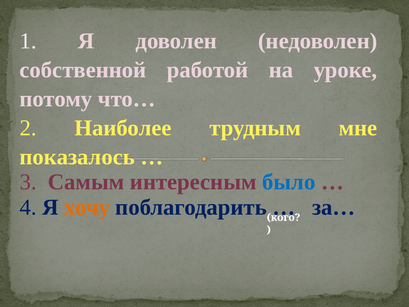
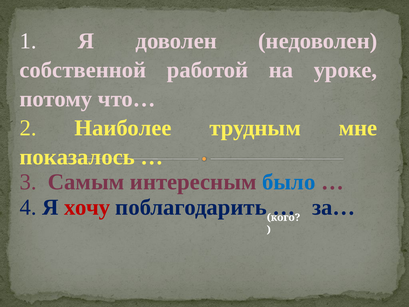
хочу colour: orange -> red
